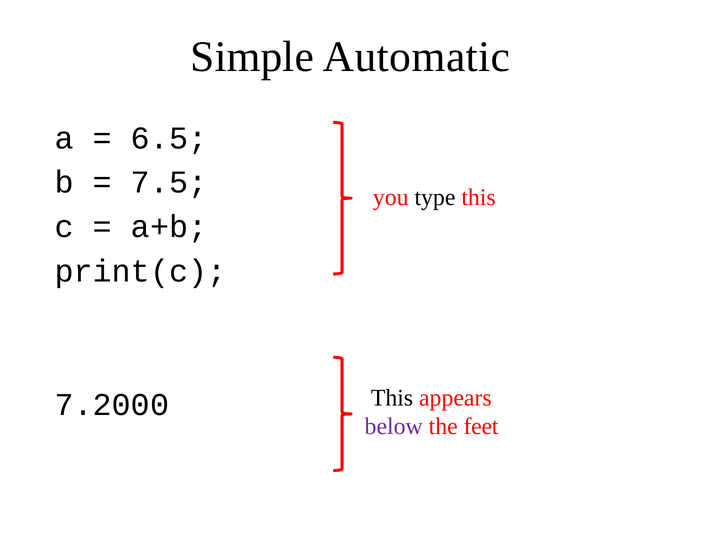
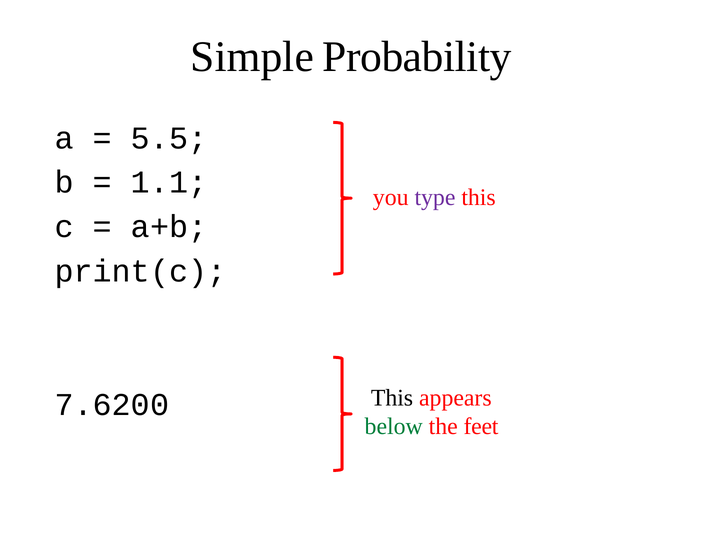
Automatic: Automatic -> Probability
6.5: 6.5 -> 5.5
7.5: 7.5 -> 1.1
type colour: black -> purple
7.2000: 7.2000 -> 7.6200
below colour: purple -> green
